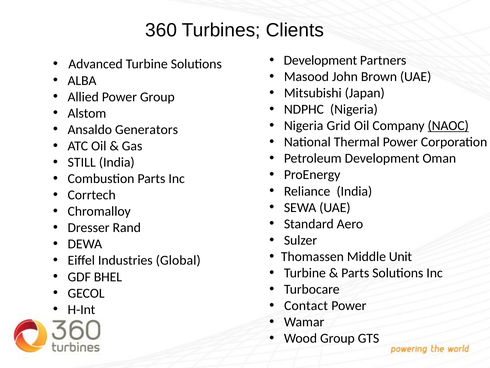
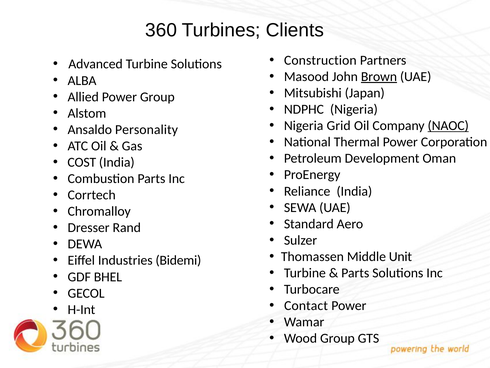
Development at (320, 60): Development -> Construction
Brown underline: none -> present
Generators: Generators -> Personality
STILL: STILL -> COST
Global: Global -> Bidemi
